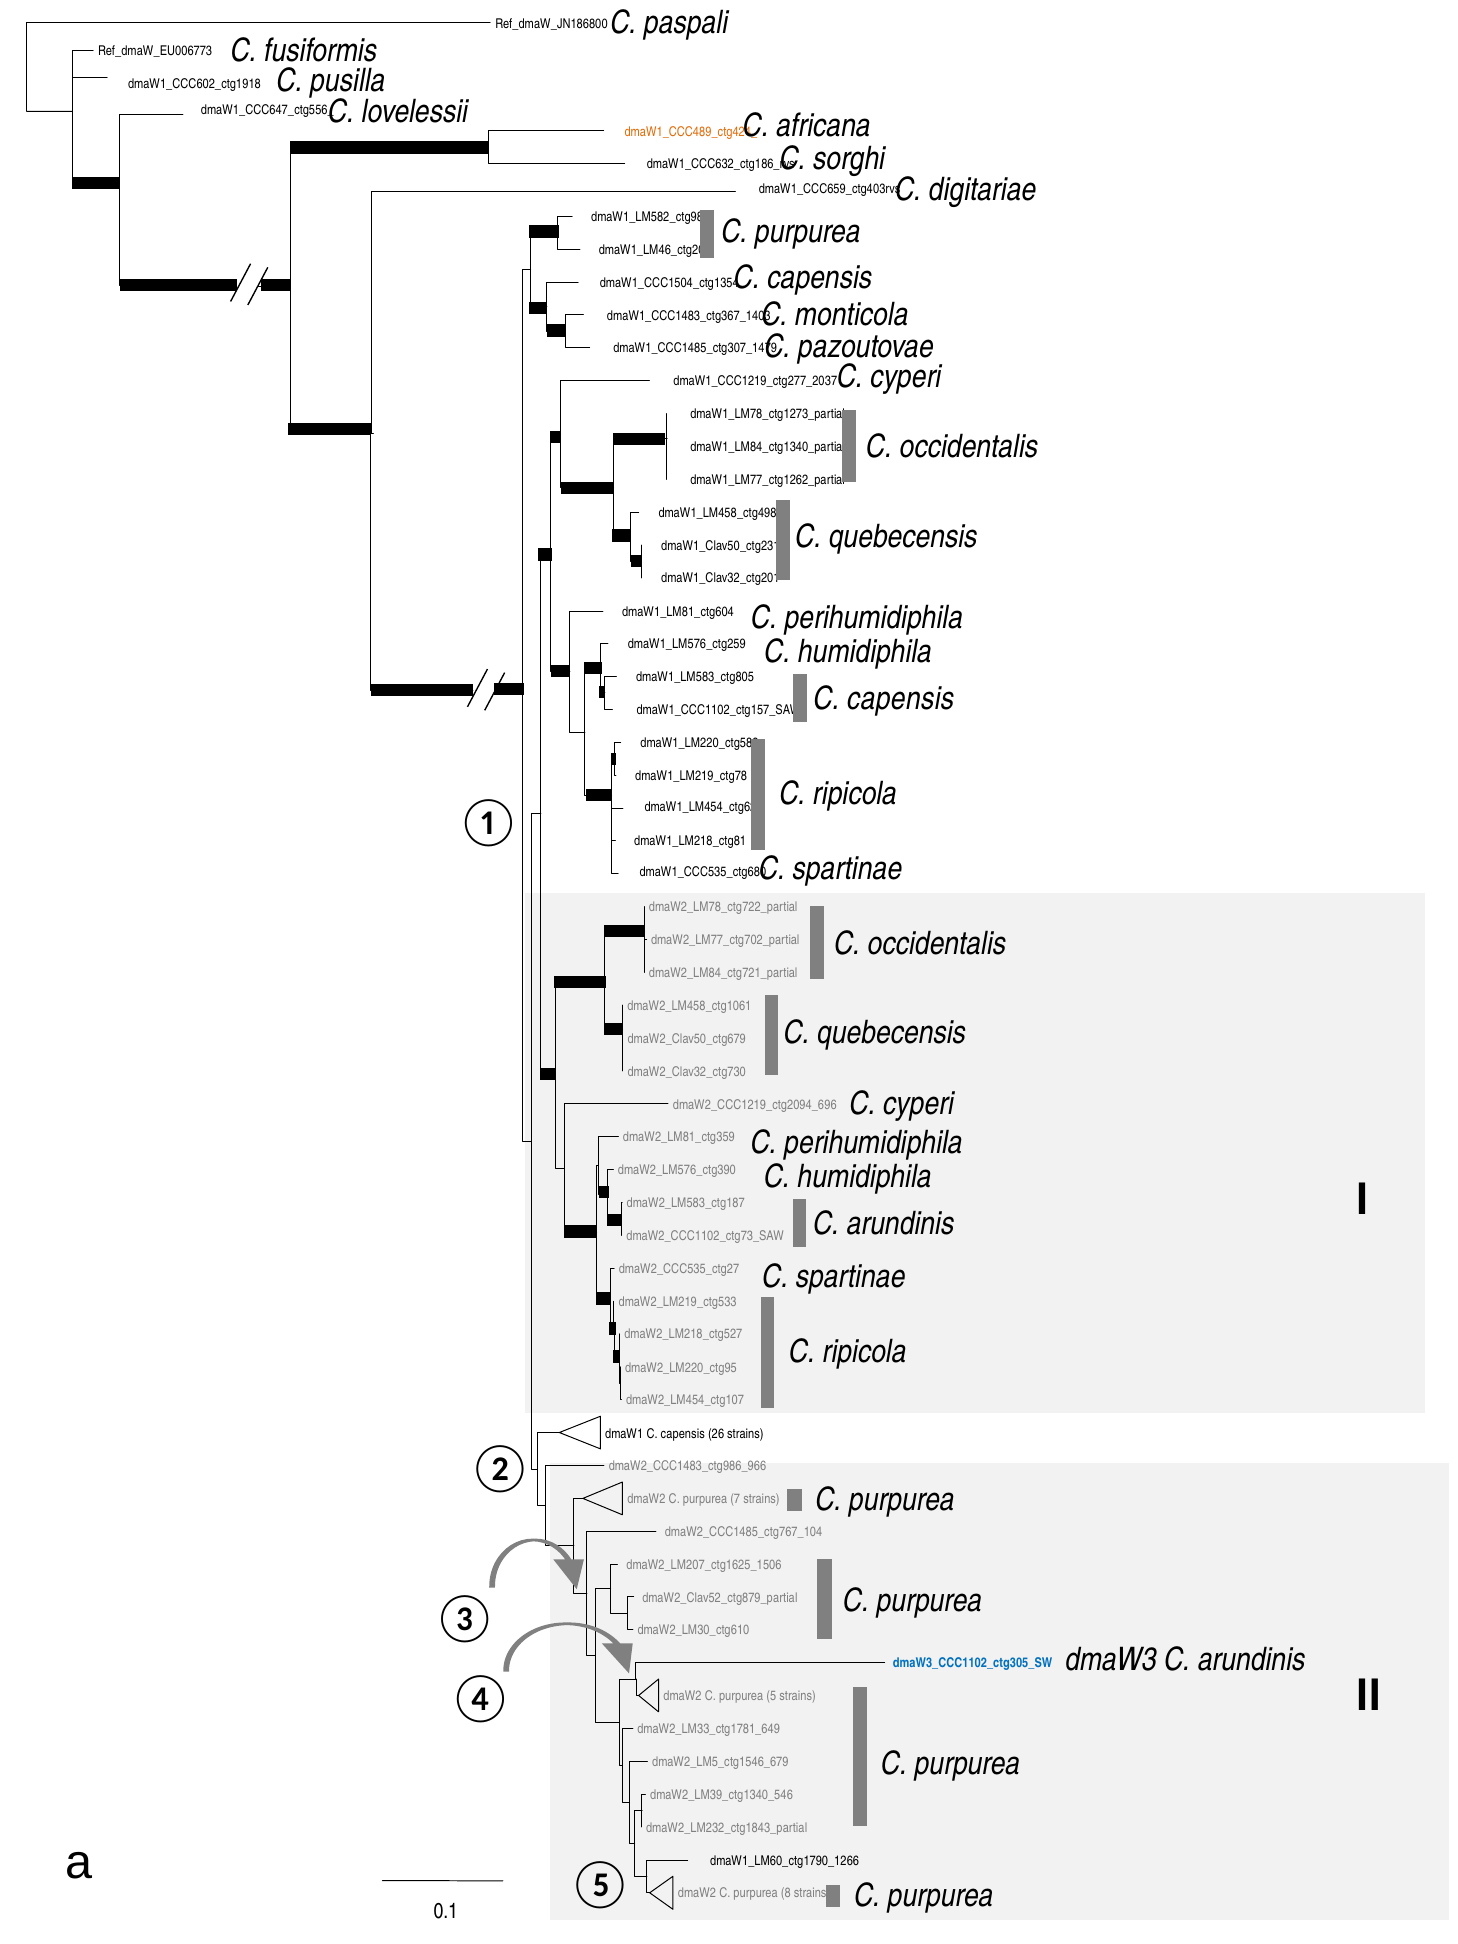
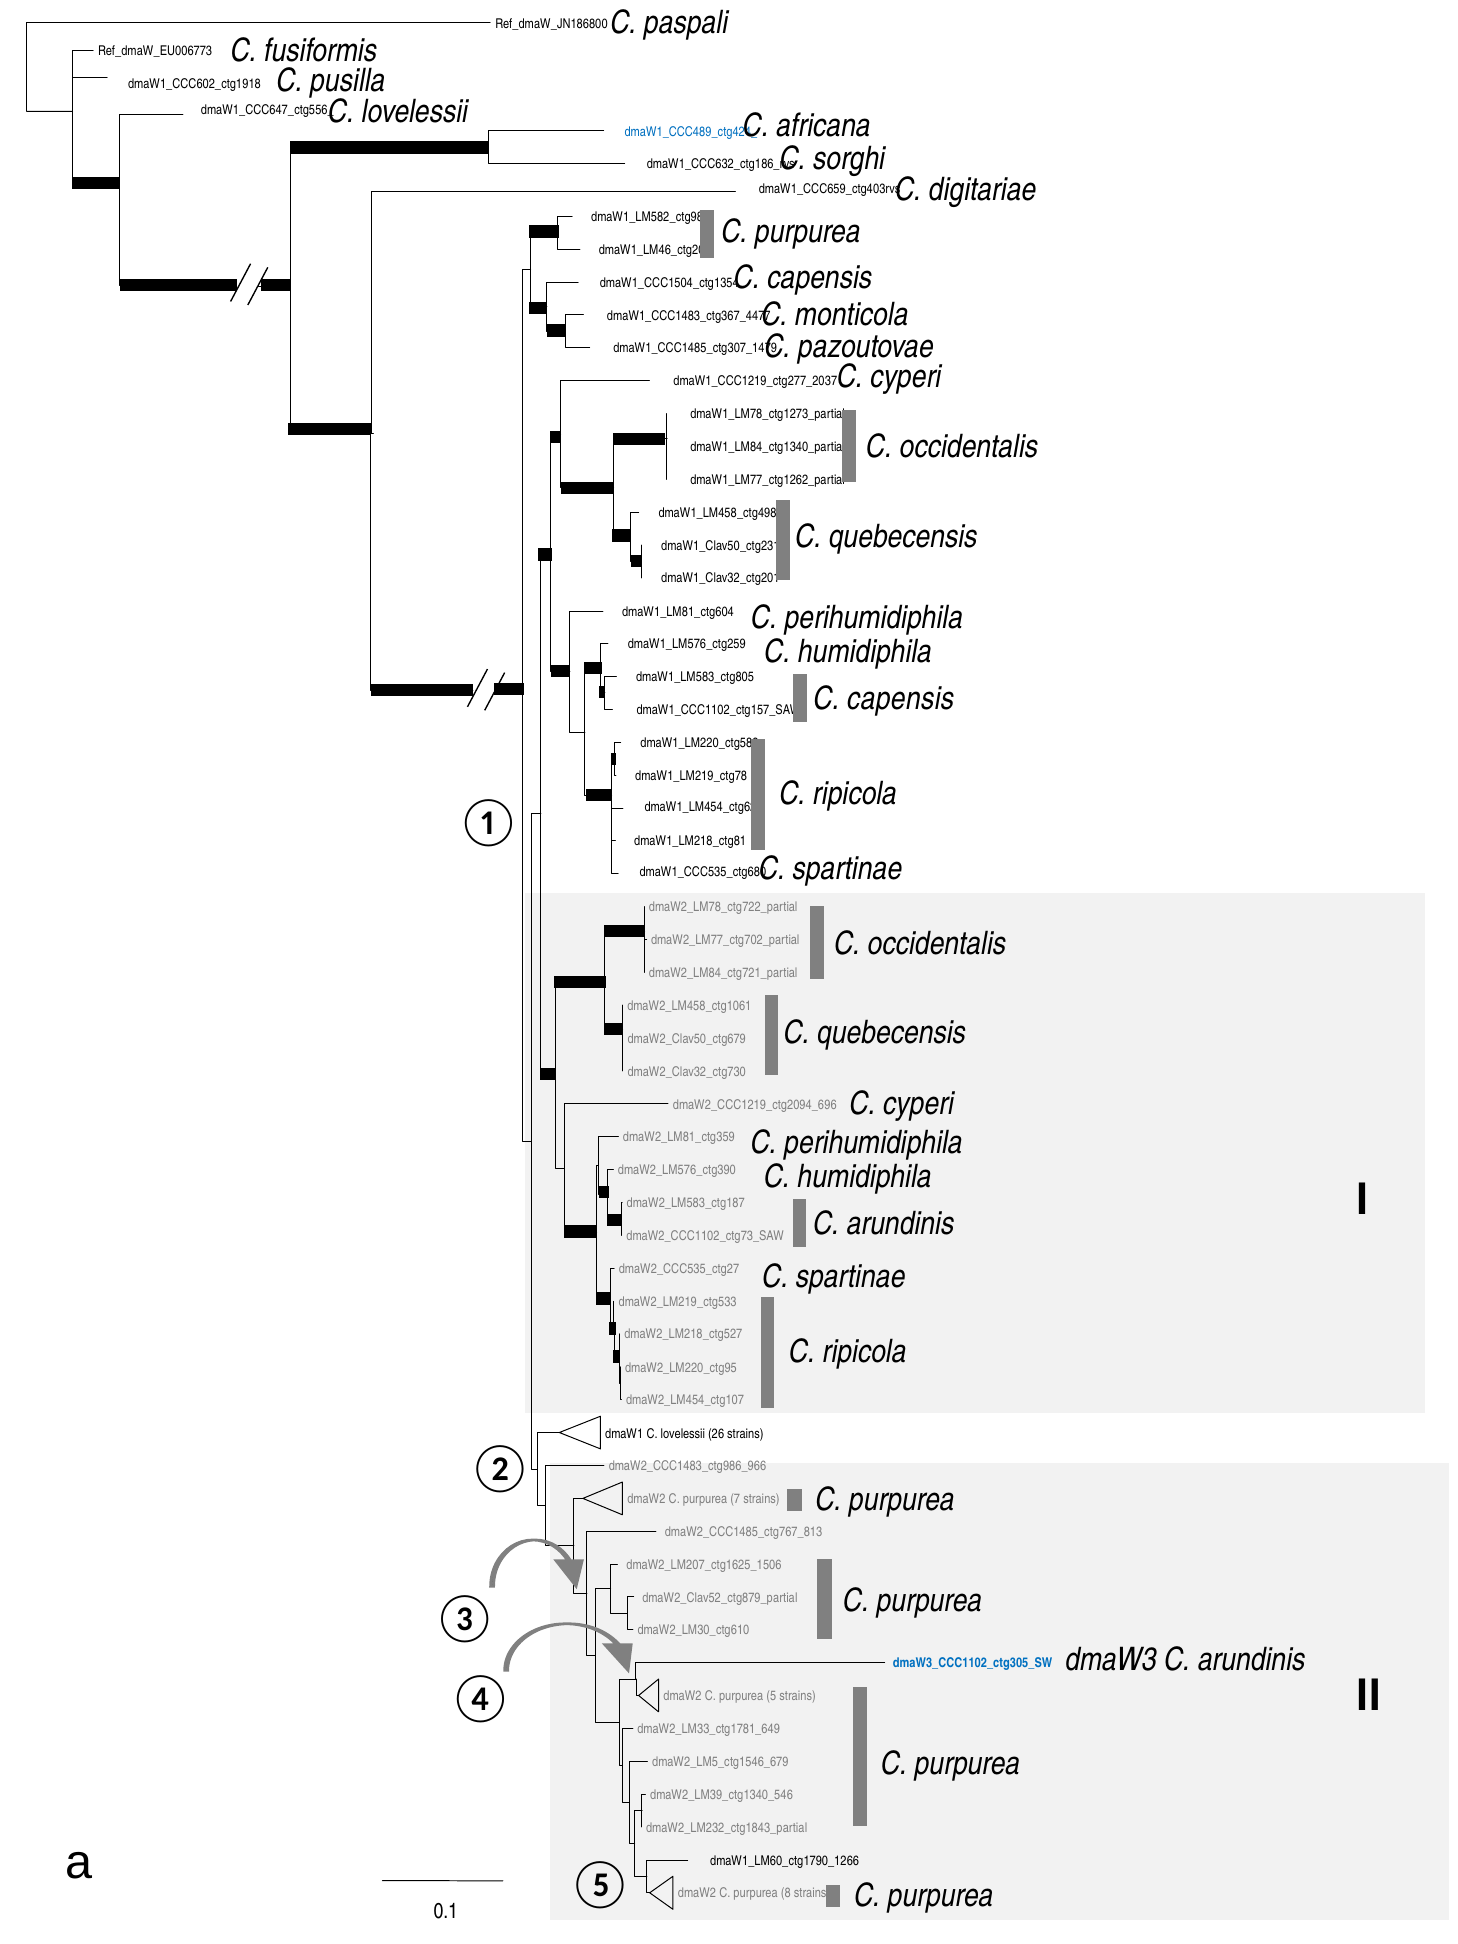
dmaW1_CCC489_ctg424_ colour: orange -> blue
dmaW1_CCC1483_ctg367_1403: dmaW1_CCC1483_ctg367_1403 -> dmaW1_CCC1483_ctg367_4477
dmaW1 C capensis: capensis -> lovelessii
dmaW2_CCC1485_ctg767_104: dmaW2_CCC1485_ctg767_104 -> dmaW2_CCC1485_ctg767_813
